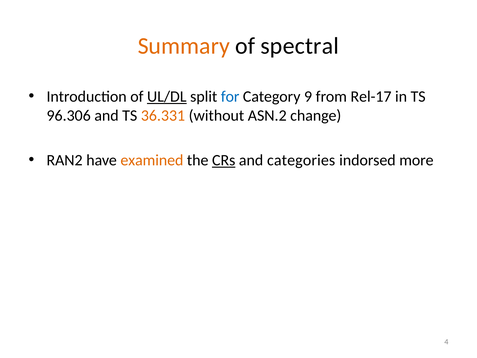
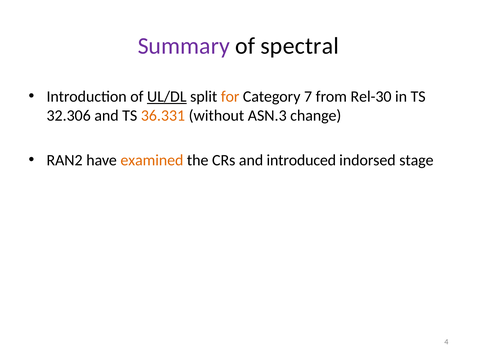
Summary colour: orange -> purple
for colour: blue -> orange
9: 9 -> 7
Rel-17: Rel-17 -> Rel-30
96.306: 96.306 -> 32.306
ASN.2: ASN.2 -> ASN.3
CRs underline: present -> none
categories: categories -> introduced
more: more -> stage
